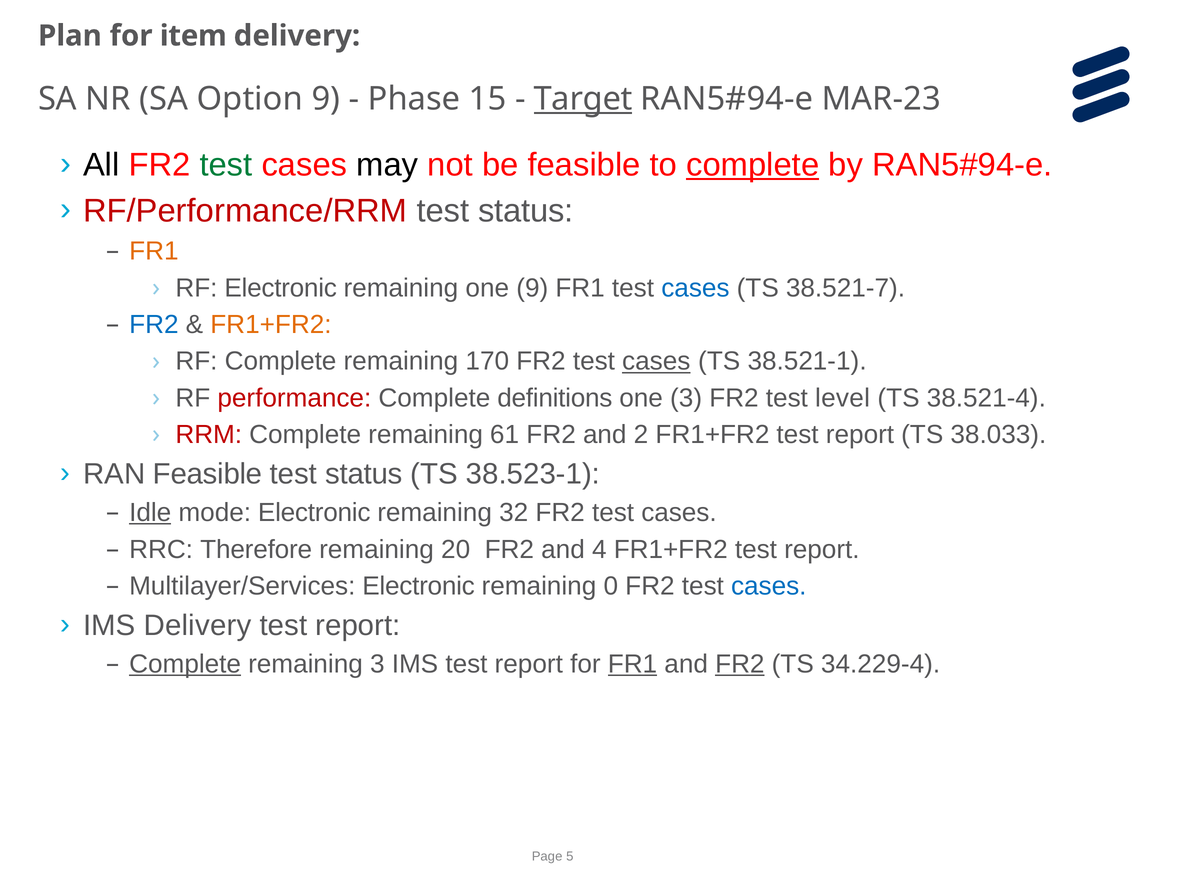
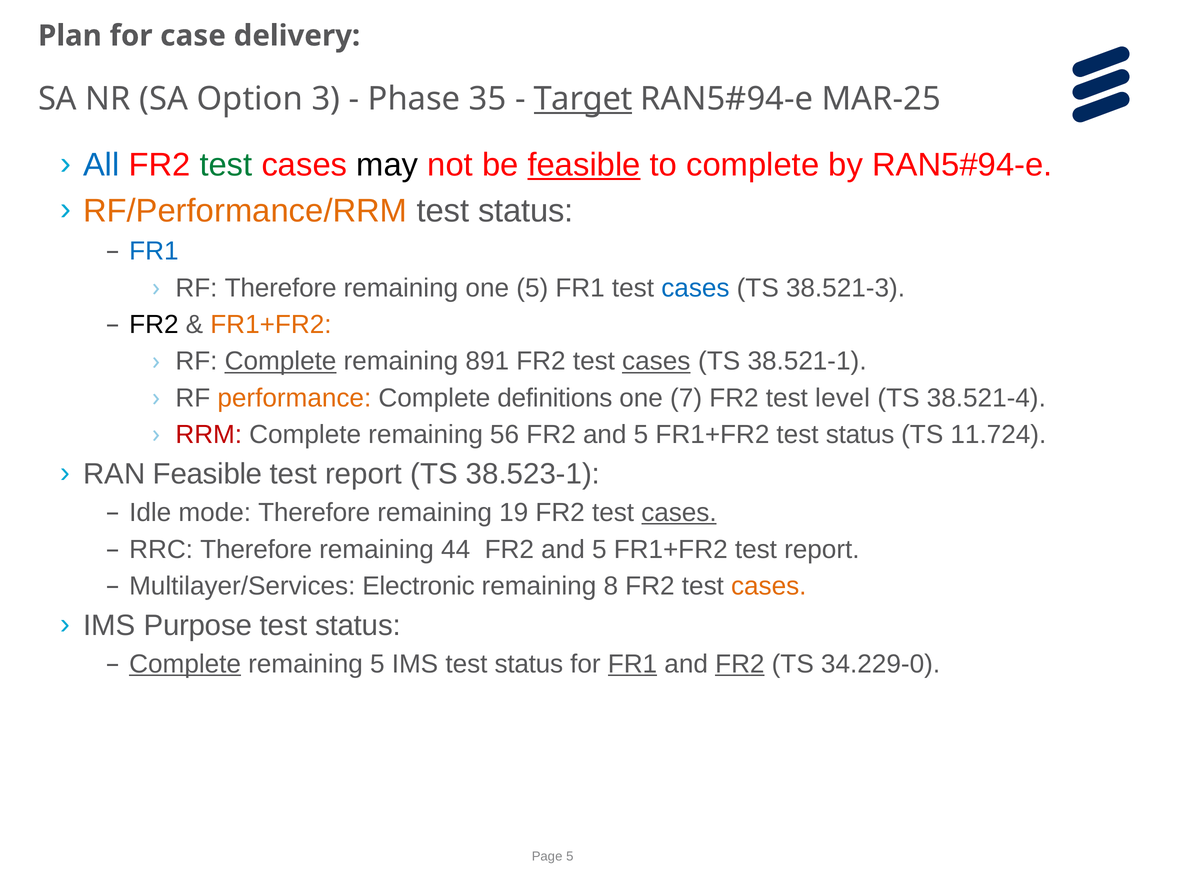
item: item -> case
Option 9: 9 -> 3
15: 15 -> 35
MAR-23: MAR-23 -> MAR-25
All colour: black -> blue
feasible at (584, 165) underline: none -> present
complete at (753, 165) underline: present -> none
RF/Performance/RRM colour: red -> orange
FR1 at (154, 251) colour: orange -> blue
RF Electronic: Electronic -> Therefore
one 9: 9 -> 5
38.521-7: 38.521-7 -> 38.521-3
FR2 at (154, 324) colour: blue -> black
Complete at (281, 361) underline: none -> present
170: 170 -> 891
performance colour: red -> orange
one 3: 3 -> 7
61: 61 -> 56
2 at (641, 434): 2 -> 5
report at (860, 434): report -> status
38.033: 38.033 -> 11.724
status at (364, 474): status -> report
Idle underline: present -> none
mode Electronic: Electronic -> Therefore
32: 32 -> 19
cases at (679, 512) underline: none -> present
20: 20 -> 44
4 at (599, 549): 4 -> 5
0: 0 -> 8
cases at (769, 586) colour: blue -> orange
IMS Delivery: Delivery -> Purpose
report at (358, 625): report -> status
remaining 3: 3 -> 5
IMS test report: report -> status
34.229-4: 34.229-4 -> 34.229-0
